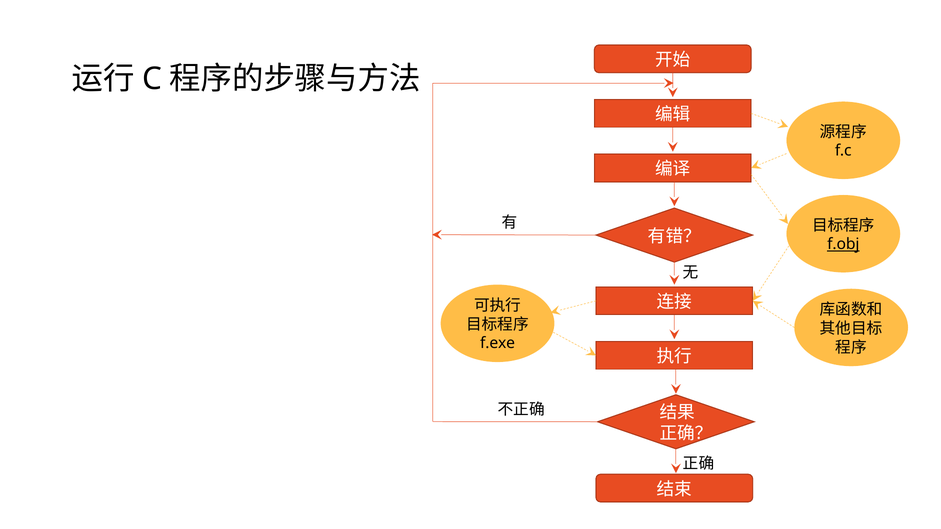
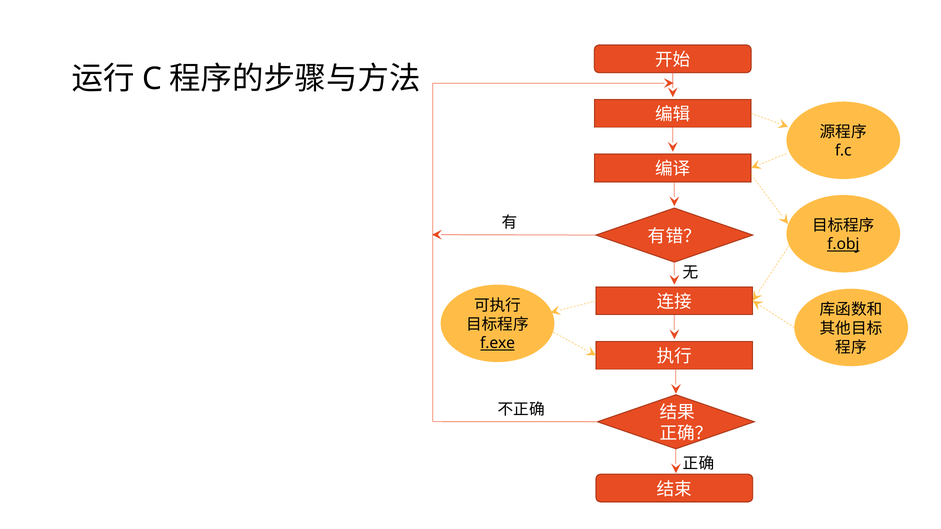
f.exe underline: none -> present
